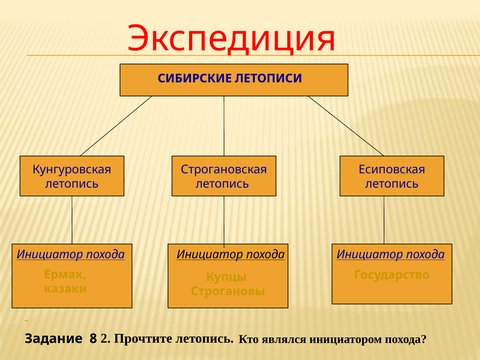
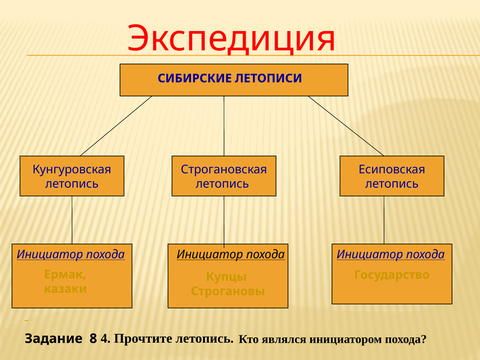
2: 2 -> 4
